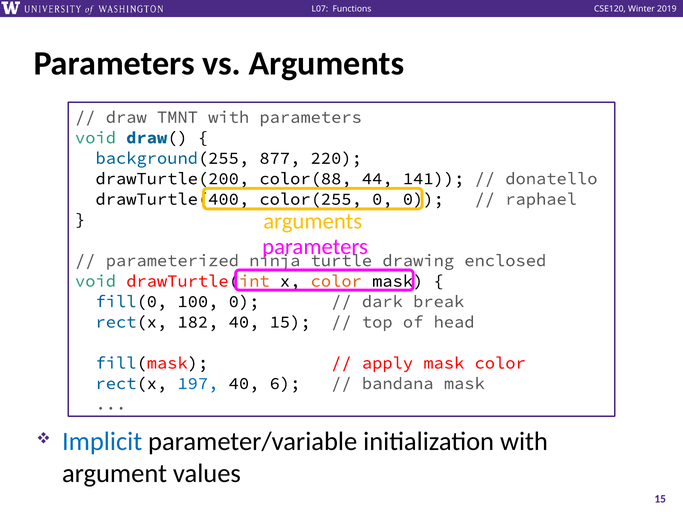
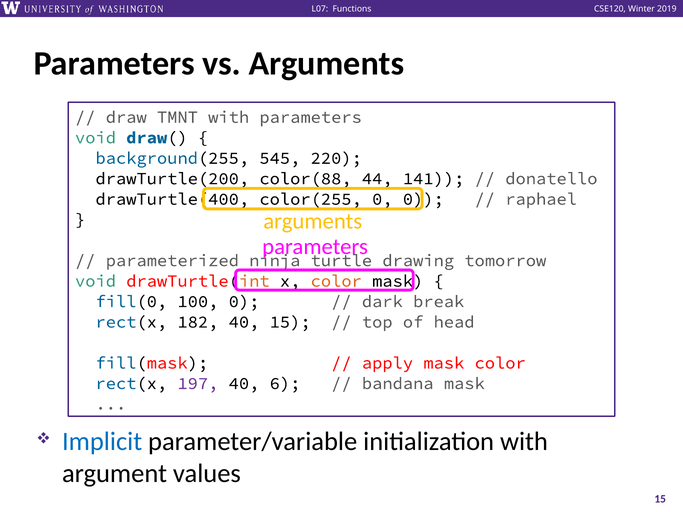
877: 877 -> 545
enclosed: enclosed -> tomorrow
197 colour: blue -> purple
